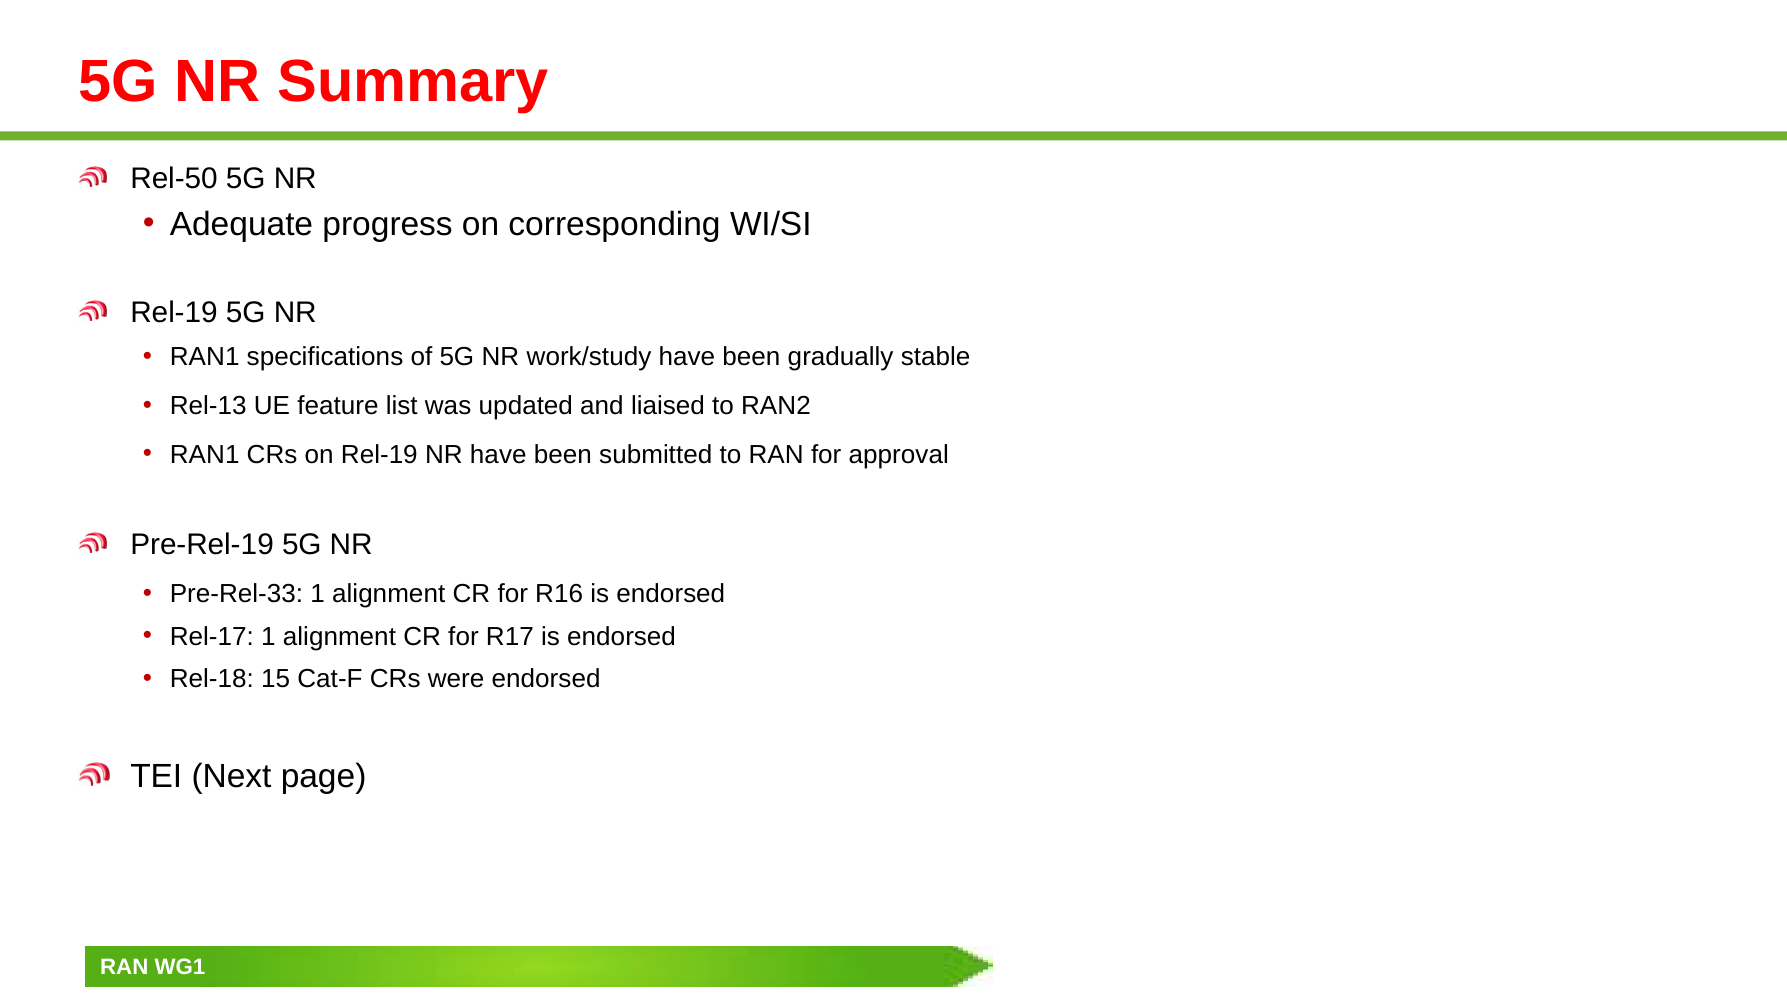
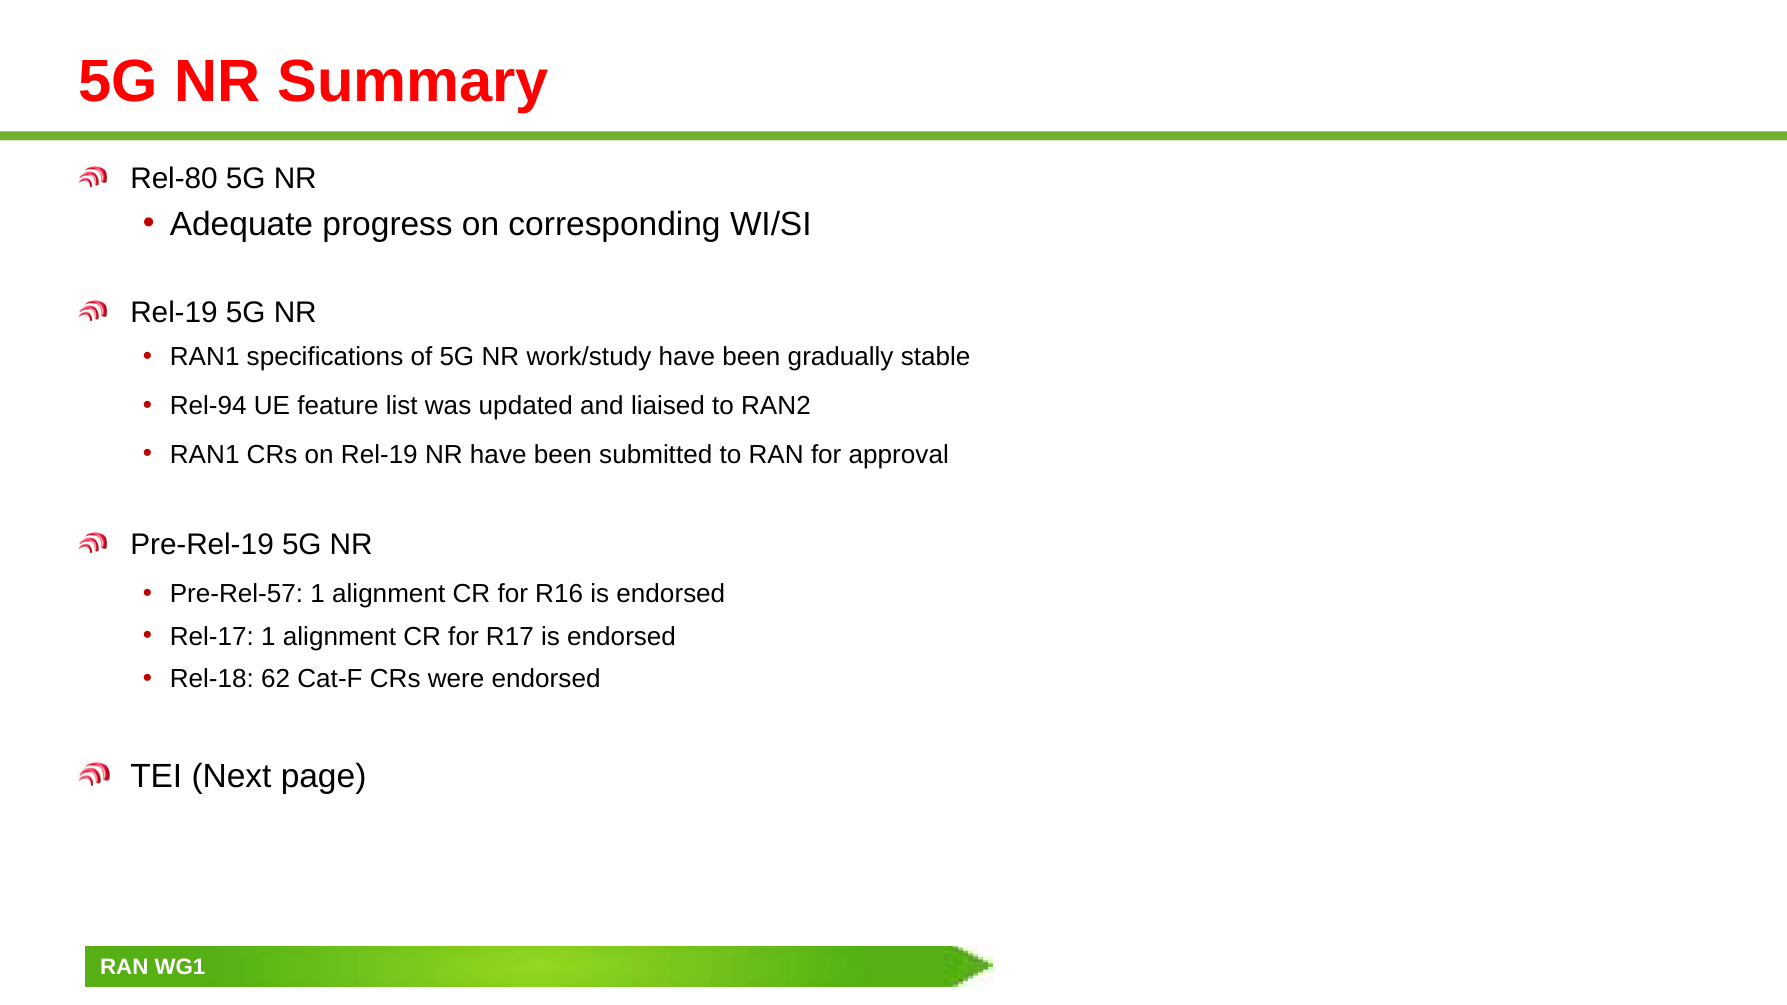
Rel-50: Rel-50 -> Rel-80
Rel-13: Rel-13 -> Rel-94
Pre-Rel-33: Pre-Rel-33 -> Pre-Rel-57
15: 15 -> 62
